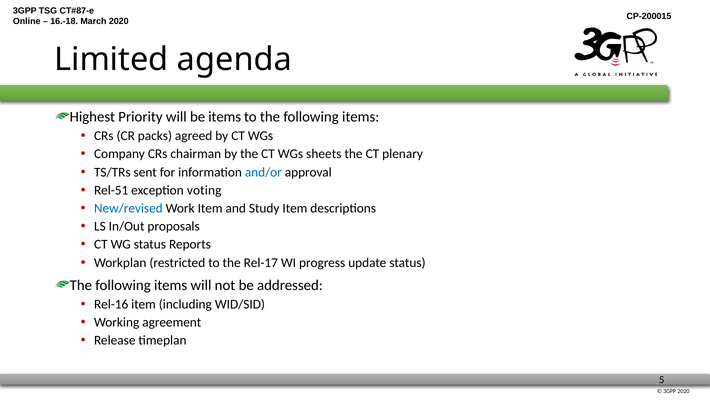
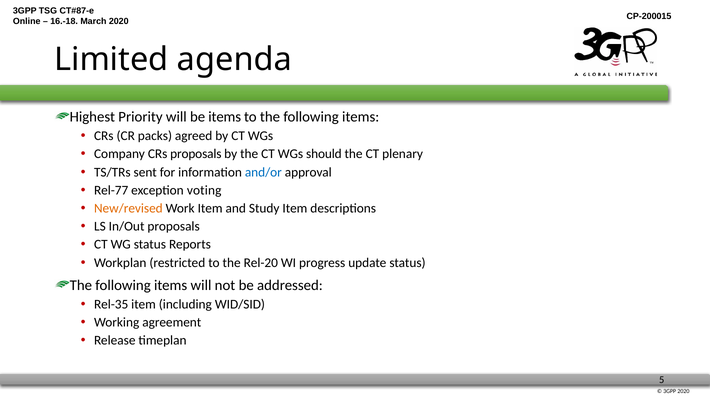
CRs chairman: chairman -> proposals
sheets: sheets -> should
Rel-51: Rel-51 -> Rel-77
New/revised colour: blue -> orange
Rel-17: Rel-17 -> Rel-20
Rel-16: Rel-16 -> Rel-35
